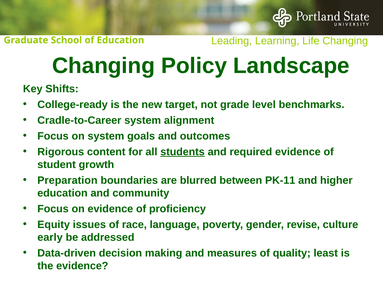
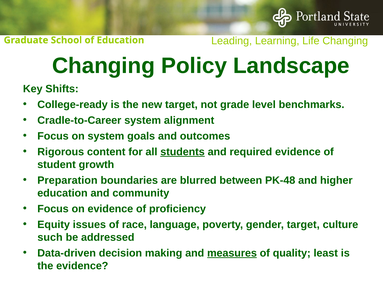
PK-11: PK-11 -> PK-48
gender revise: revise -> target
early: early -> such
measures underline: none -> present
